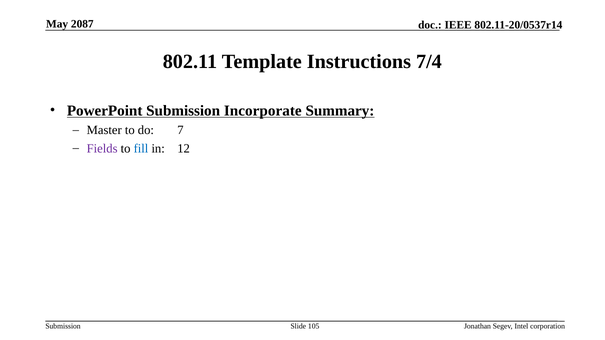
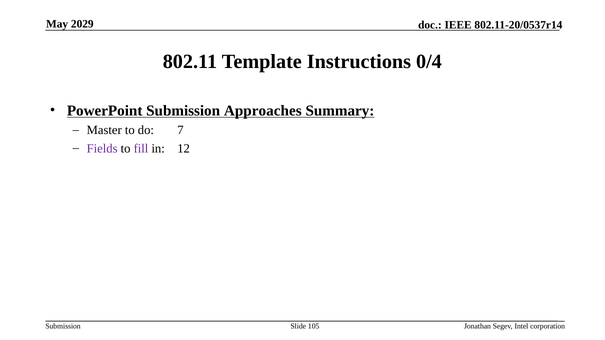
2087: 2087 -> 2029
7/4: 7/4 -> 0/4
Incorporate: Incorporate -> Approaches
fill colour: blue -> purple
